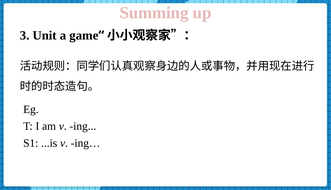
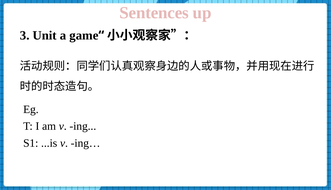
Summing: Summing -> Sentences
